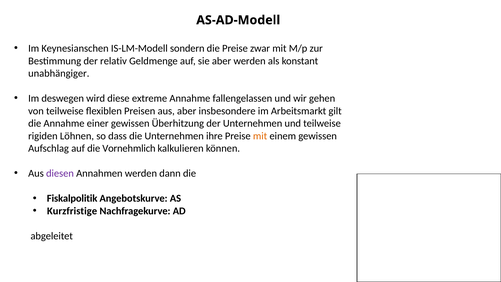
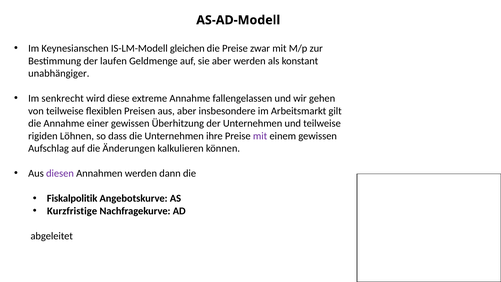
sondern: sondern -> gleichen
relativ: relativ -> laufen
deswegen: deswegen -> senkrecht
mit at (260, 136) colour: orange -> purple
Vornehmlich: Vornehmlich -> Änderungen
